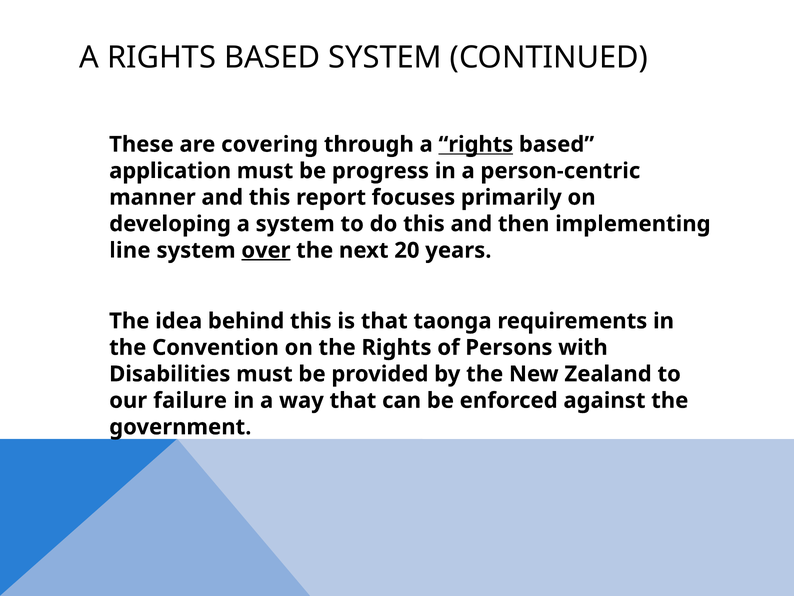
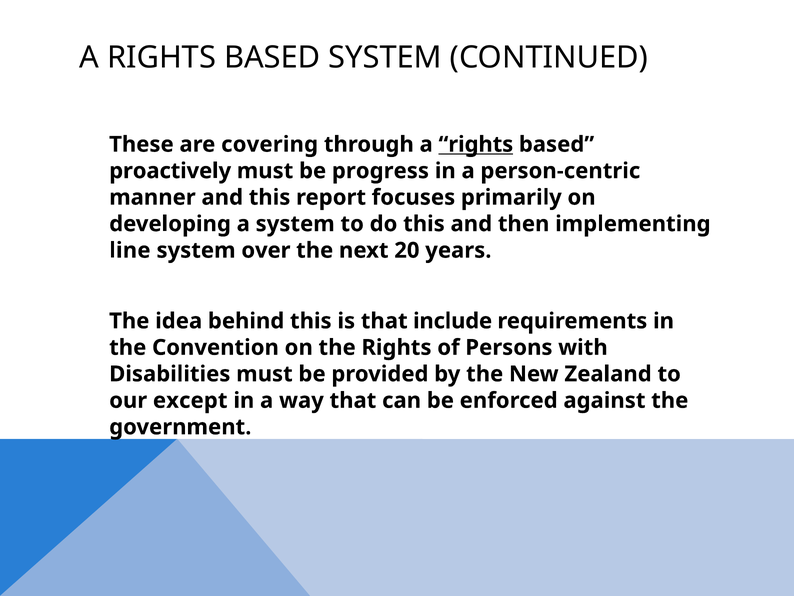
application: application -> proactively
over underline: present -> none
taonga: taonga -> include
failure: failure -> except
